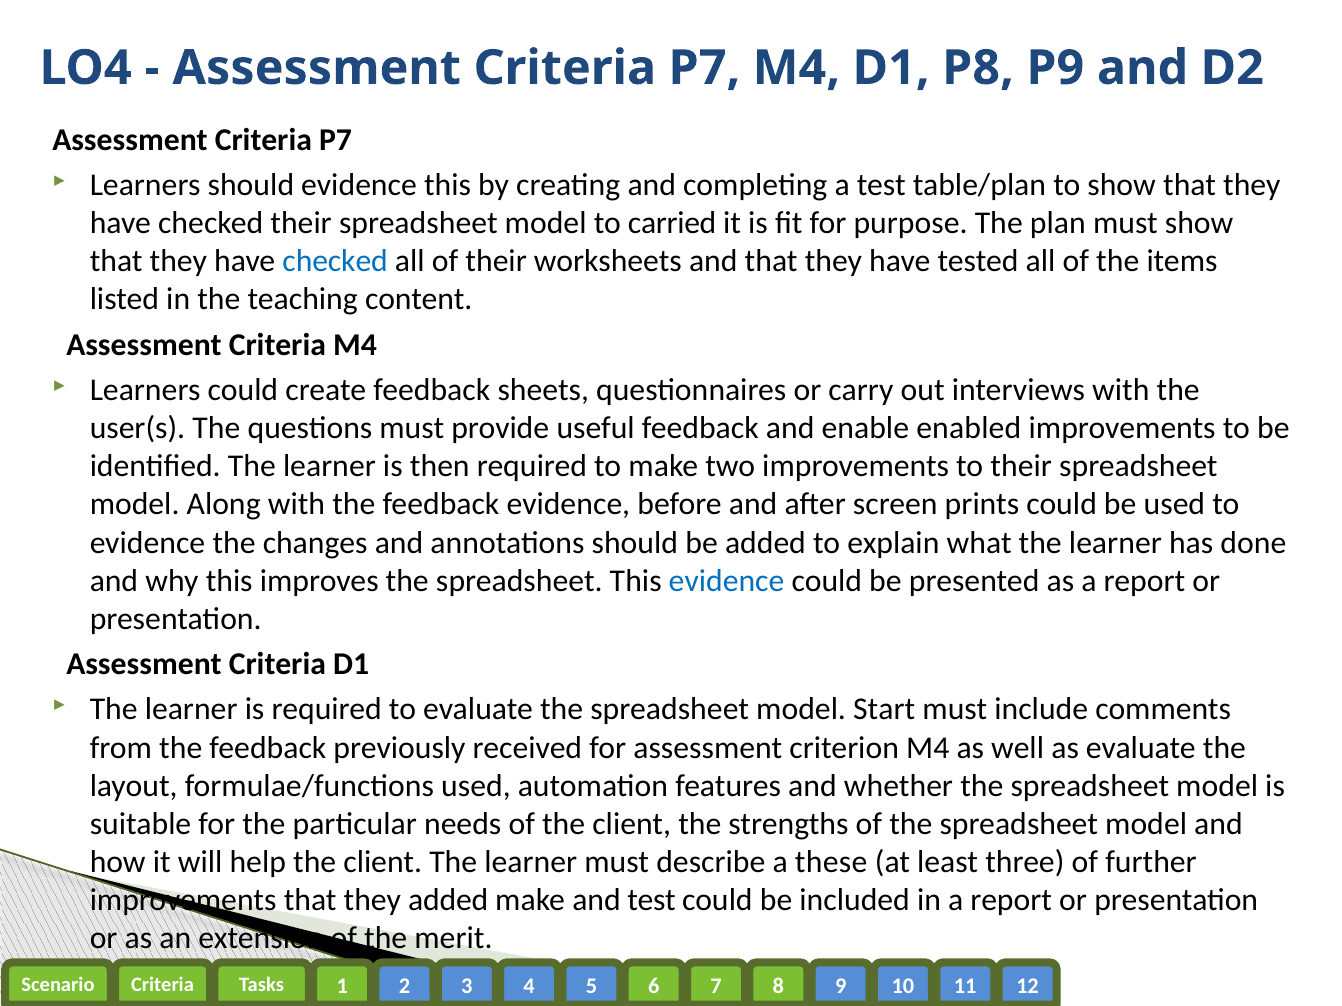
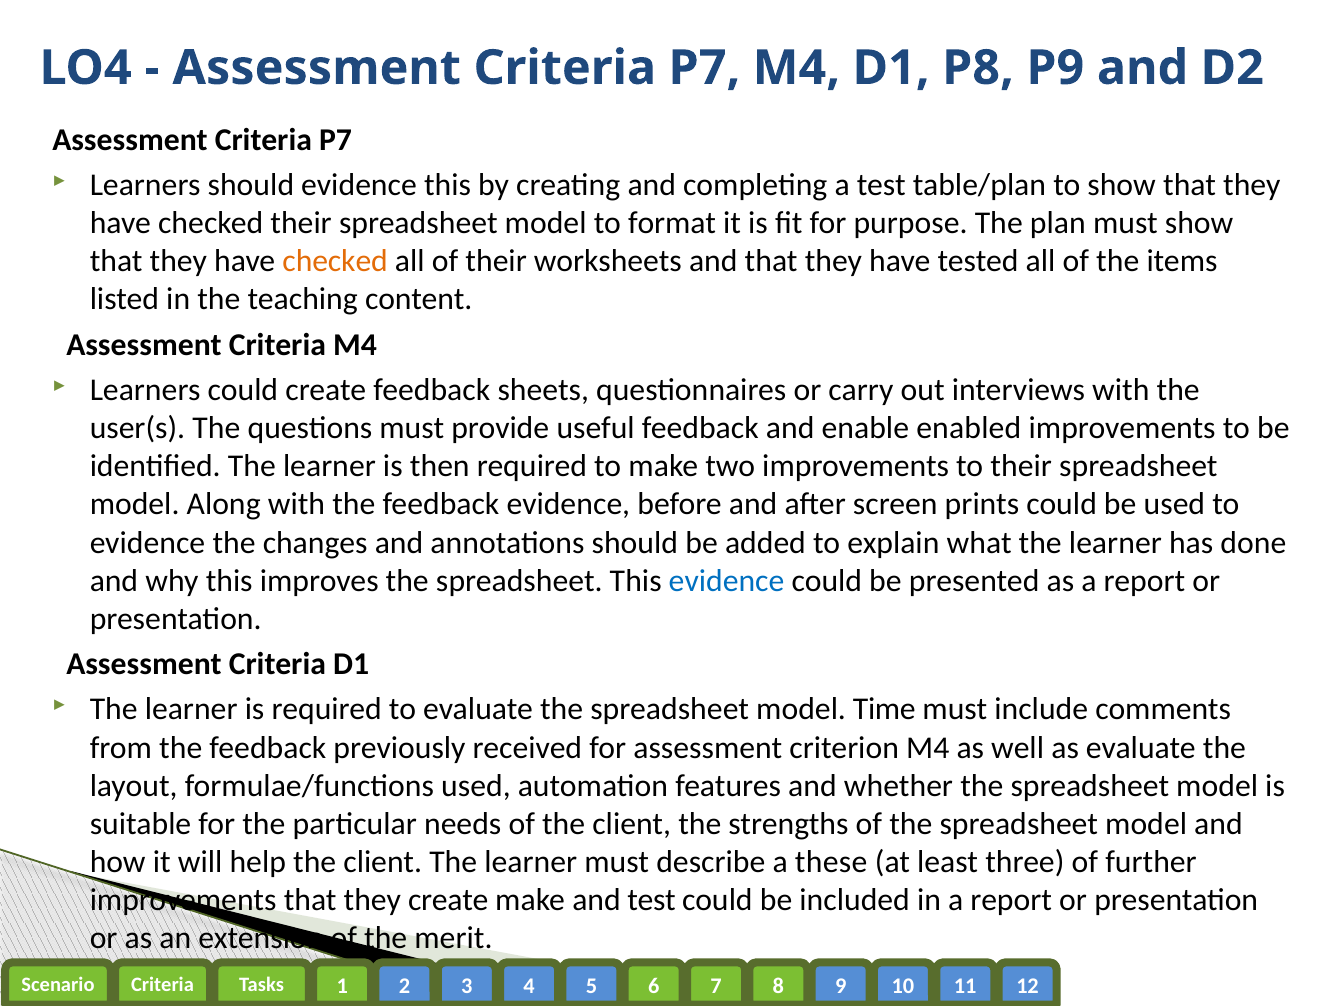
carried: carried -> format
checked at (335, 262) colour: blue -> orange
Start: Start -> Time
they added: added -> create
